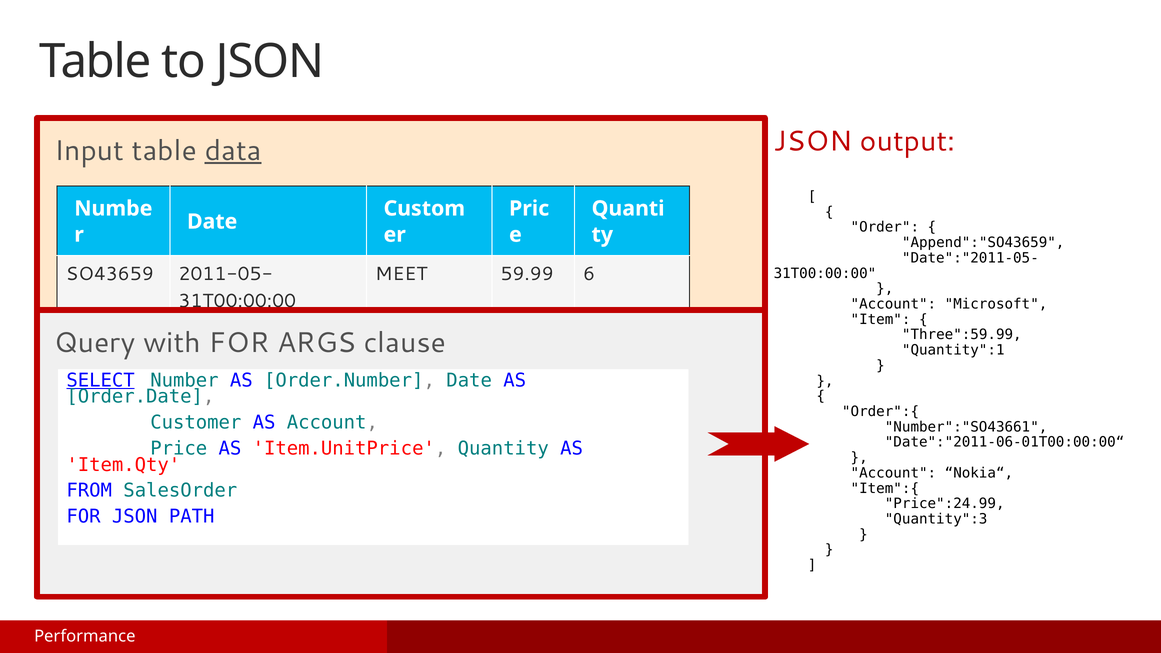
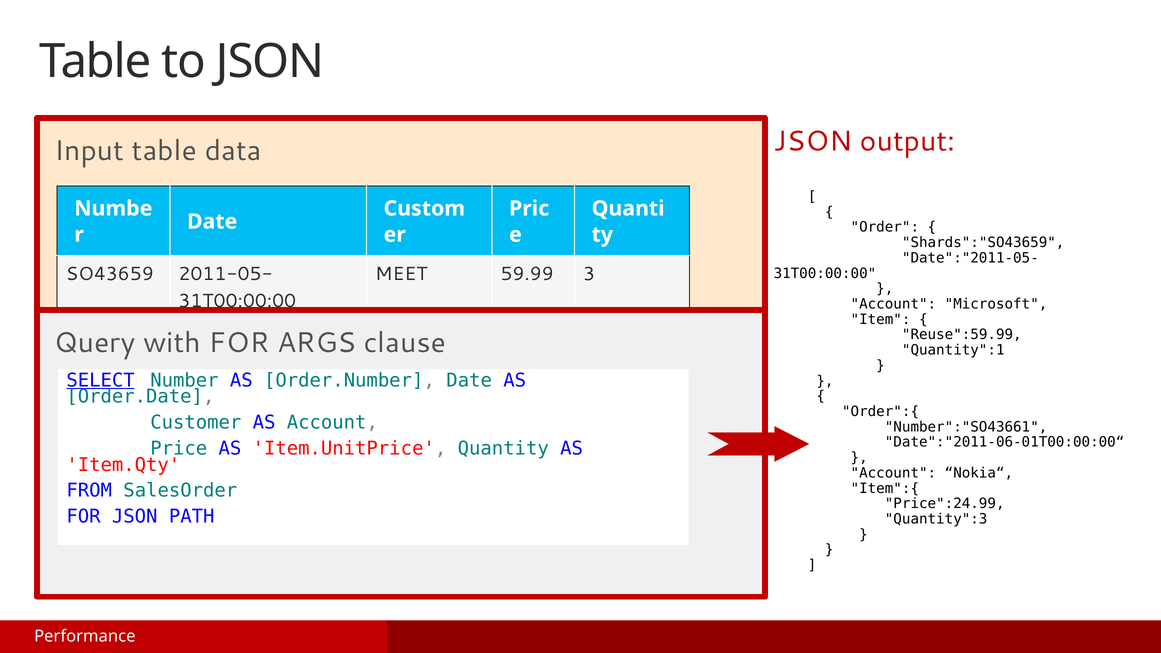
data underline: present -> none
Append":"SO43659: Append":"SO43659 -> Shards":"SO43659
59.99 6: 6 -> 3
Three":59.99: Three":59.99 -> Reuse":59.99
